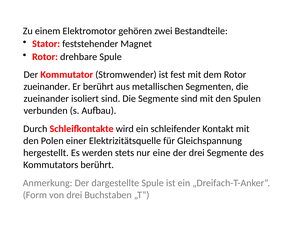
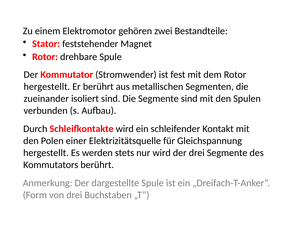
zueinander at (47, 86): zueinander -> hergestellt
nur eine: eine -> wird
